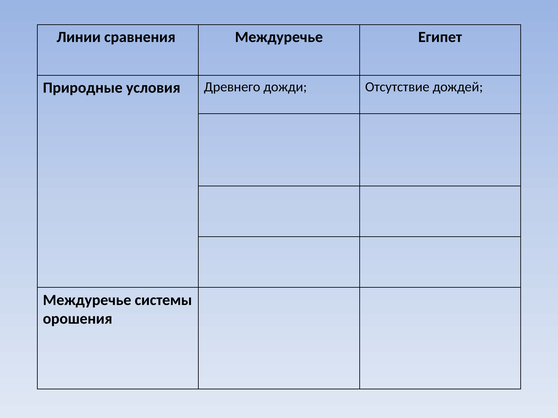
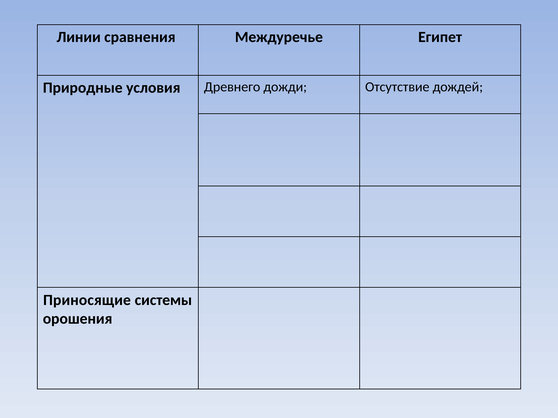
Междуречье at (87, 300): Междуречье -> Приносящие
